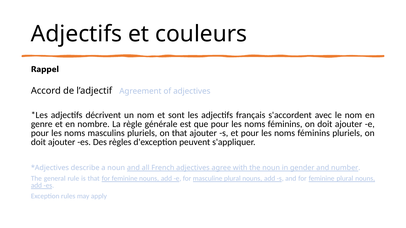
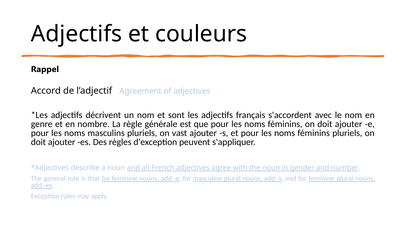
on that: that -> vast
